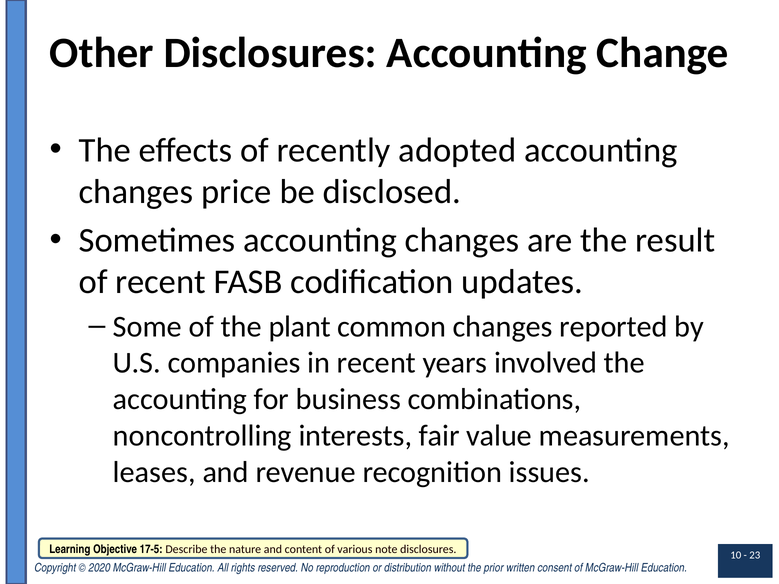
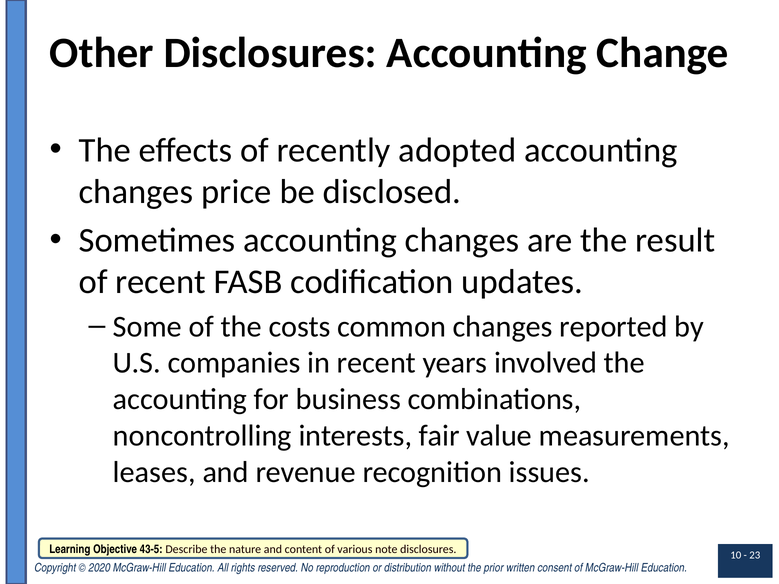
plant: plant -> costs
17-5: 17-5 -> 43-5
